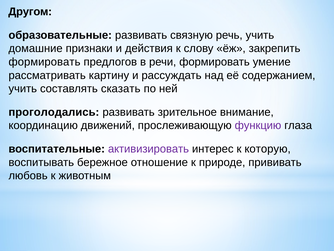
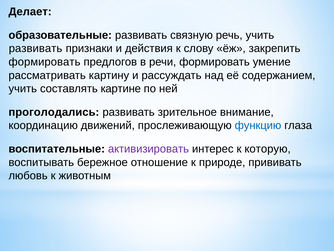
Другом: Другом -> Делает
домашние at (36, 48): домашние -> развивать
сказать: сказать -> картине
функцию colour: purple -> blue
